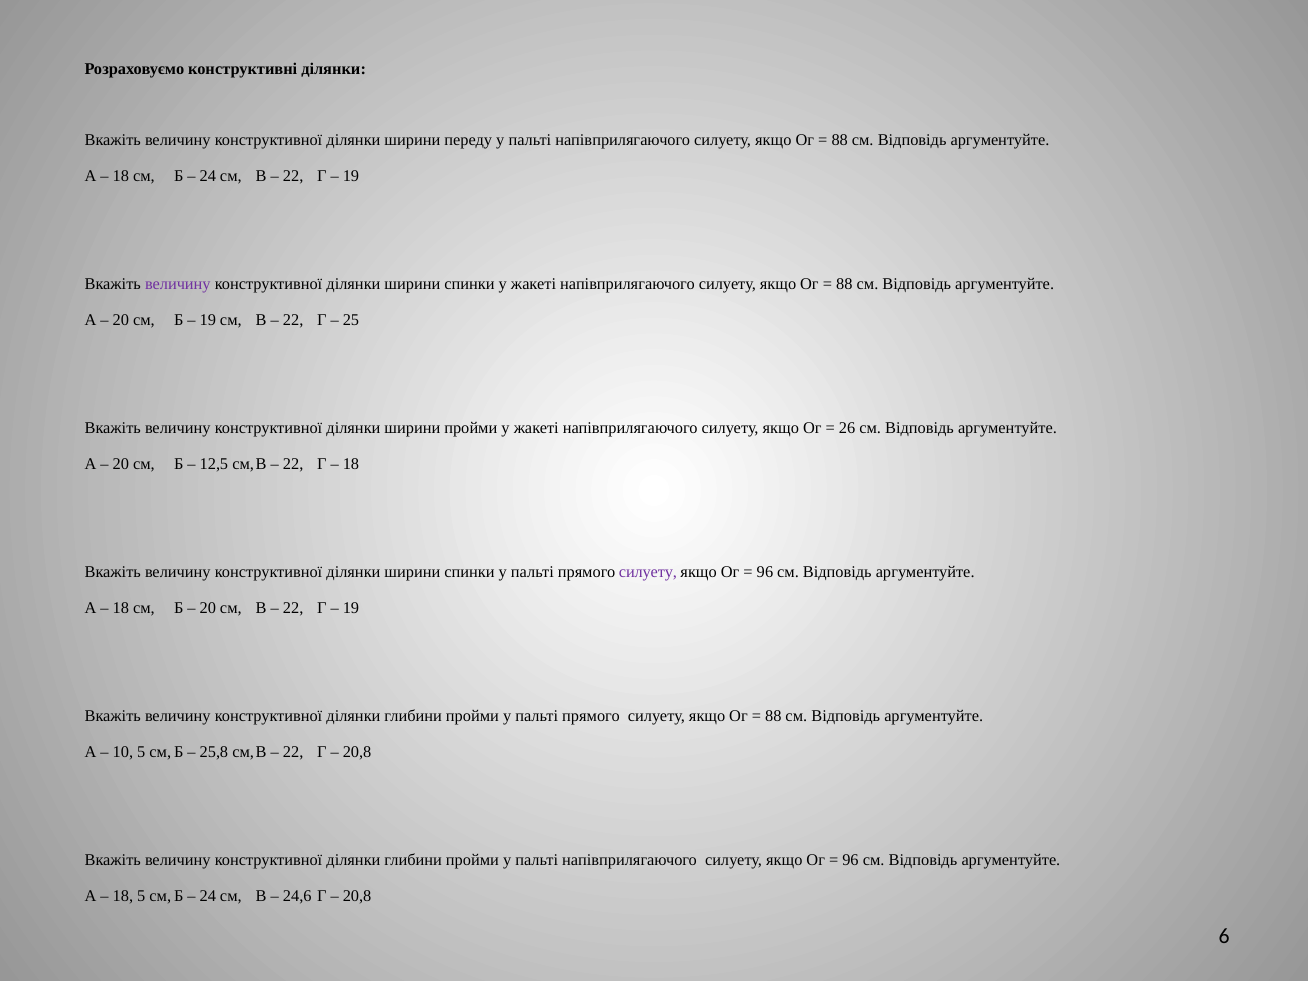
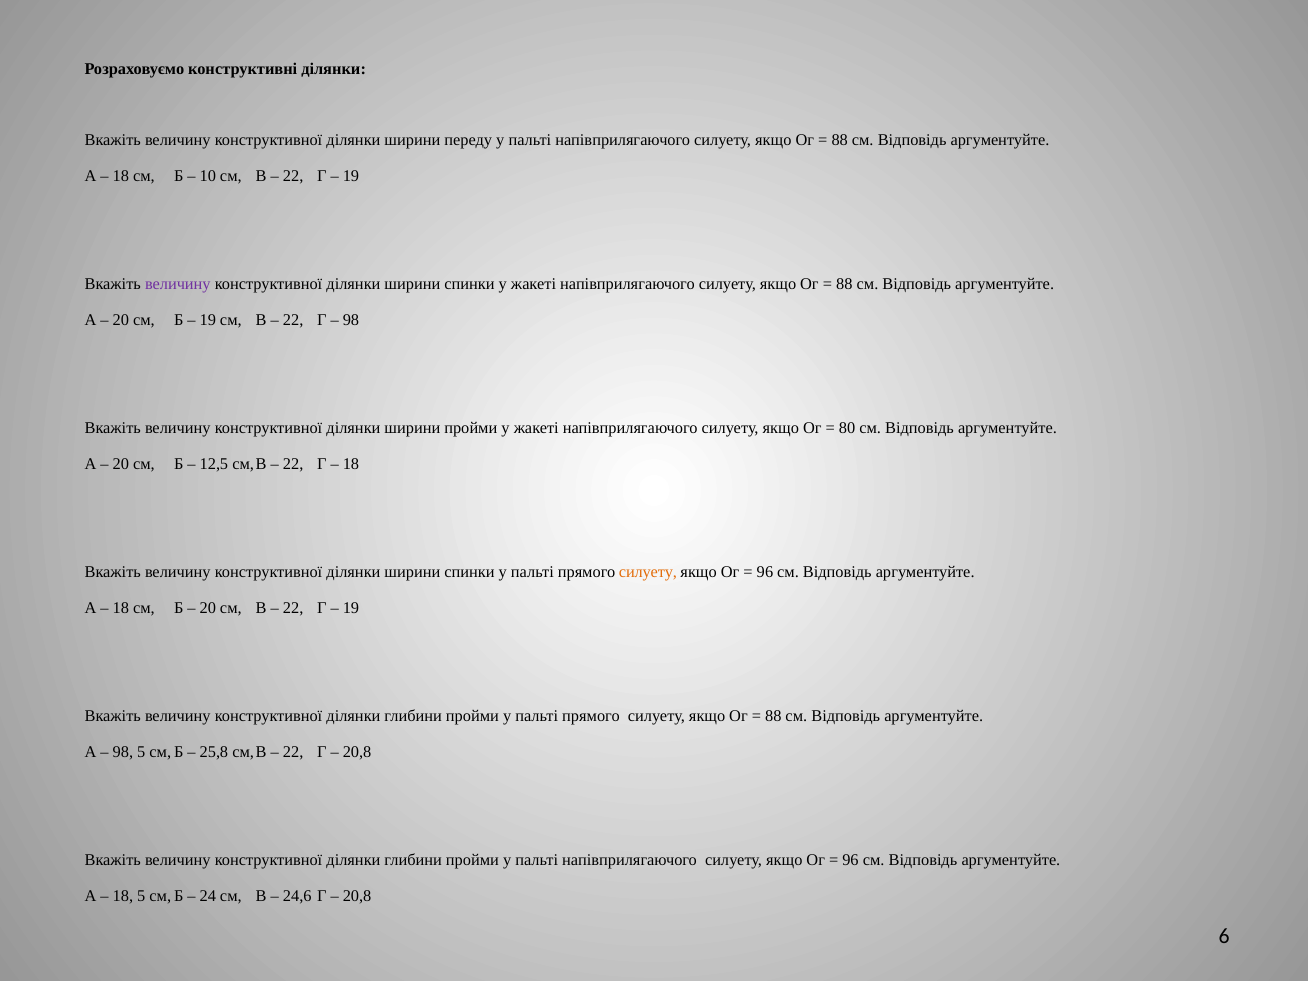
24 at (208, 177): 24 -> 10
25 at (351, 321): 25 -> 98
26: 26 -> 80
силуету at (648, 573) colour: purple -> orange
10 at (123, 753): 10 -> 98
